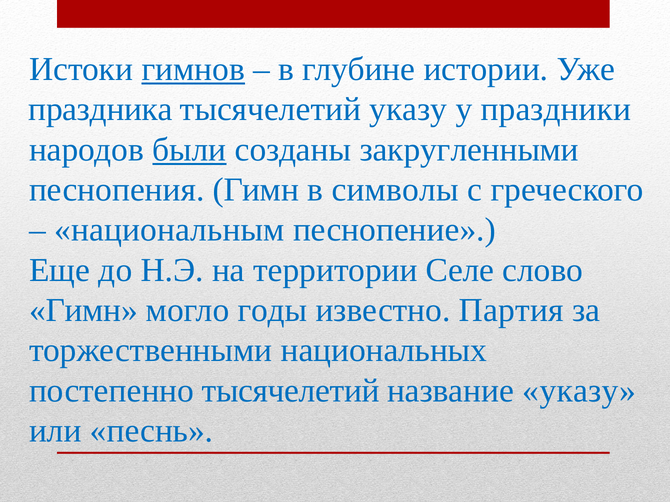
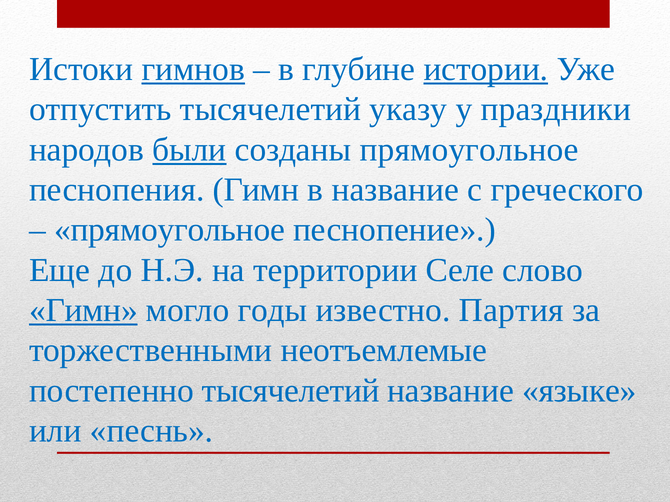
истории underline: none -> present
праздника: праздника -> отпустить
созданы закругленными: закругленными -> прямоугольное
в символы: символы -> название
национальным at (169, 230): национальным -> прямоугольное
Гимн at (83, 311) underline: none -> present
национальных: национальных -> неотъемлемые
название указу: указу -> языке
